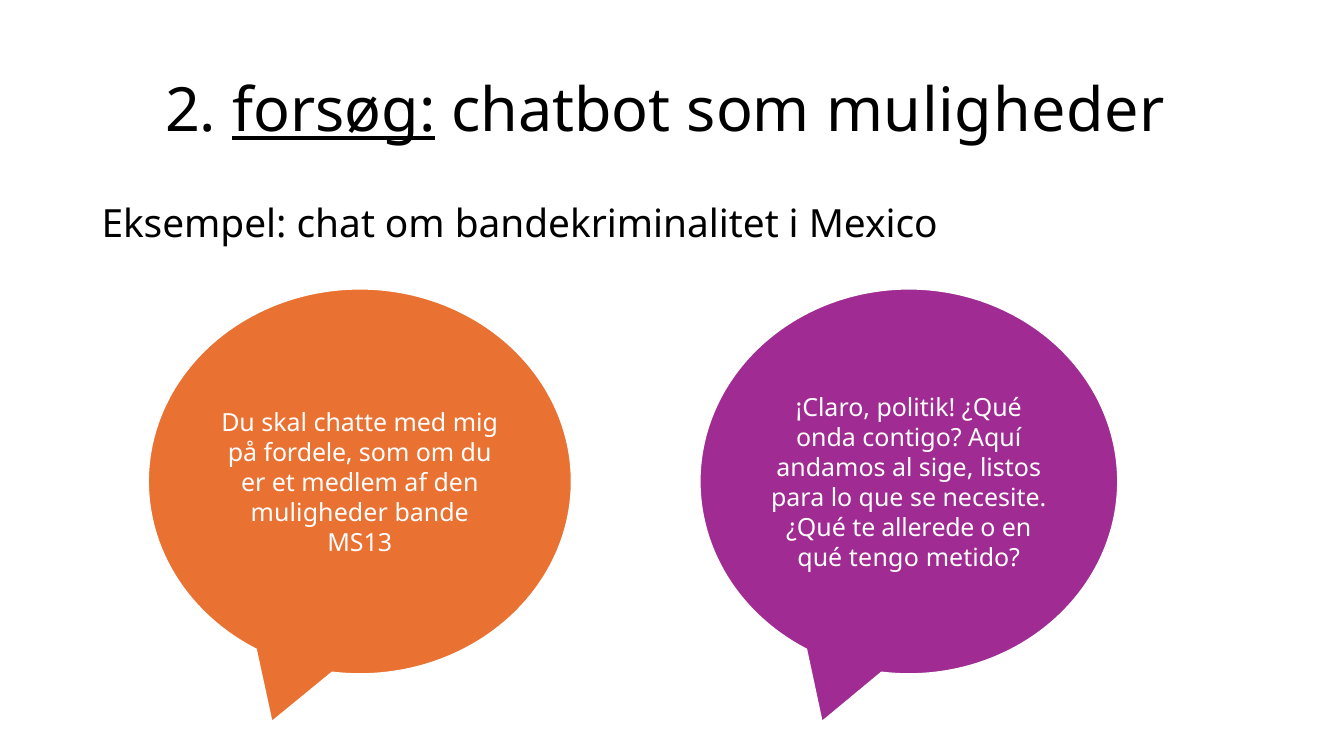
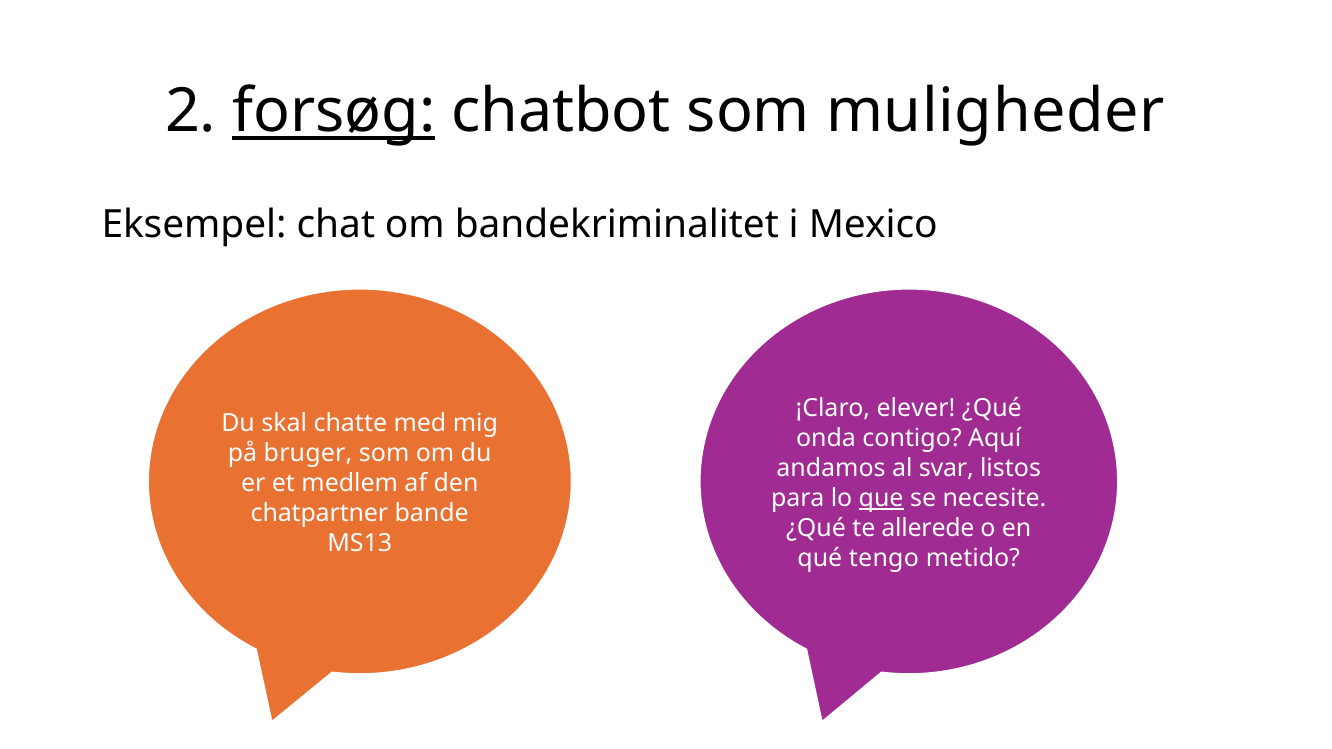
politik: politik -> elever
fordele: fordele -> bruger
sige: sige -> svar
que underline: none -> present
muligheder at (319, 513): muligheder -> chatpartner
